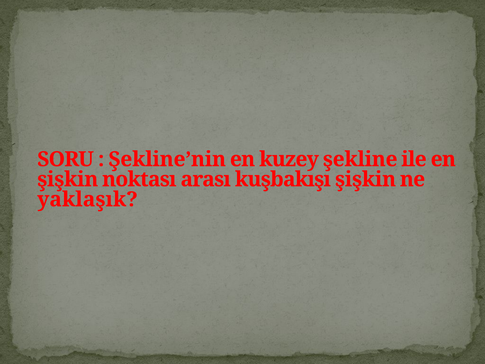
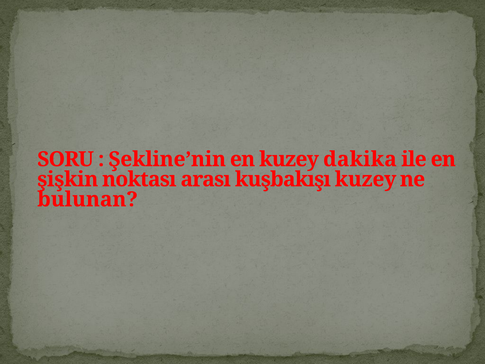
şekline: şekline -> dakika
kuşbakışı şişkin: şişkin -> kuzey
yaklaşık: yaklaşık -> bulunan
